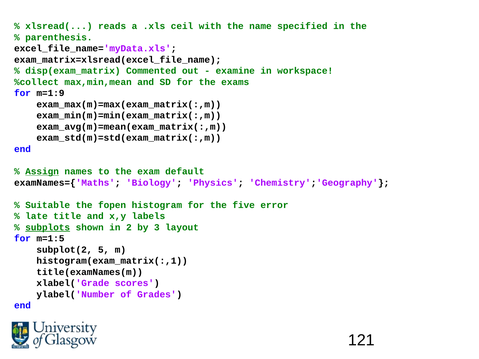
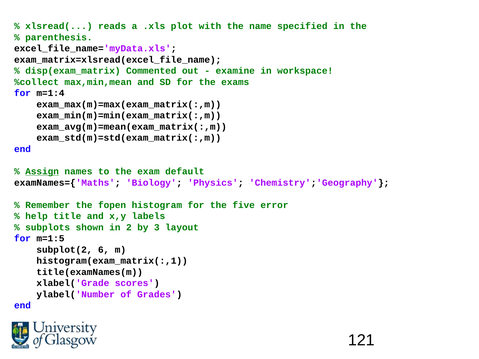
ceil: ceil -> plot
m=1:9: m=1:9 -> m=1:4
Suitable: Suitable -> Remember
late: late -> help
subplots underline: present -> none
5: 5 -> 6
